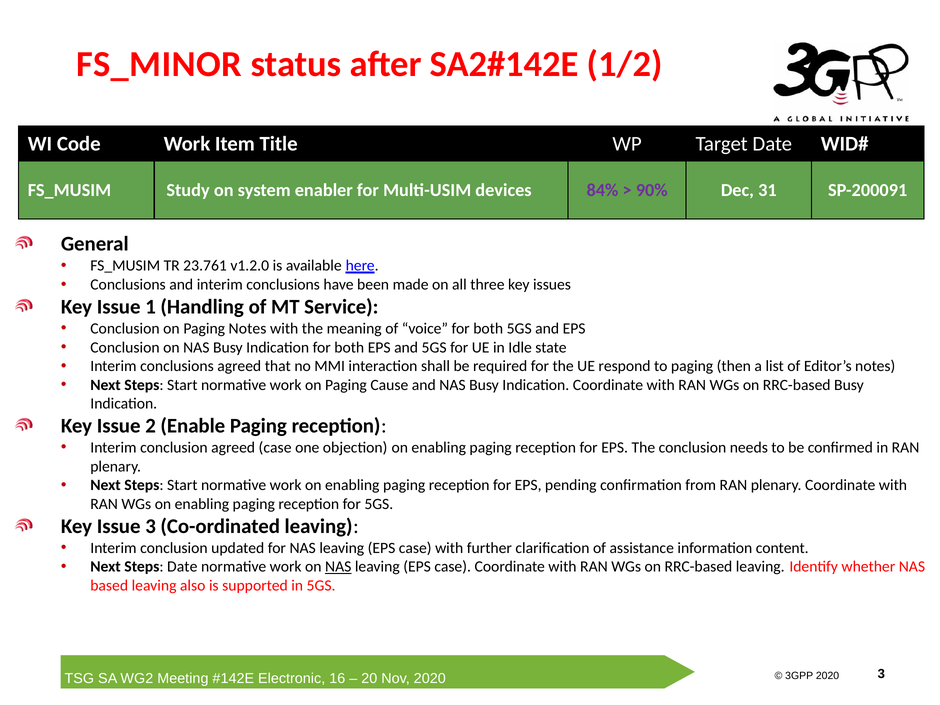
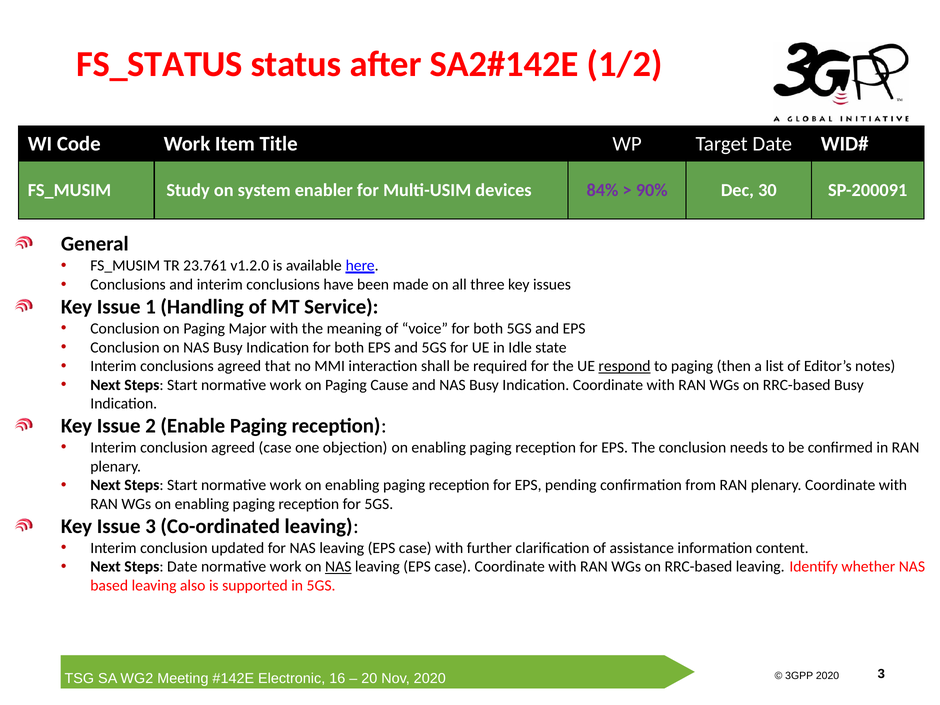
FS_MINOR: FS_MINOR -> FS_STATUS
31: 31 -> 30
Paging Notes: Notes -> Major
respond underline: none -> present
